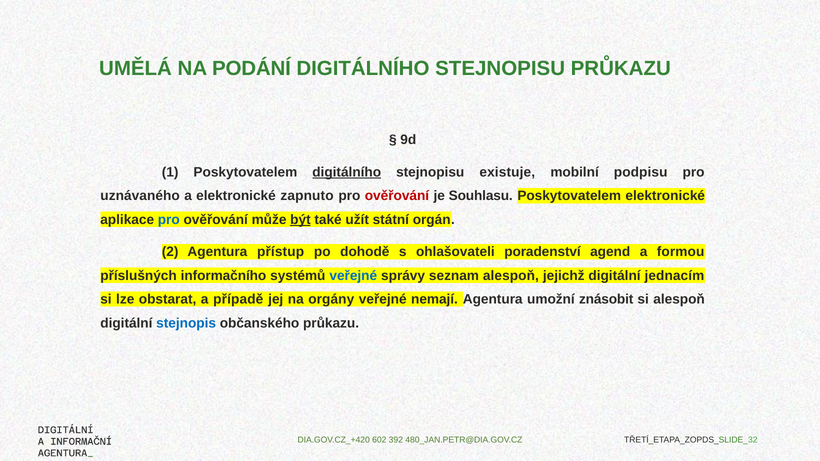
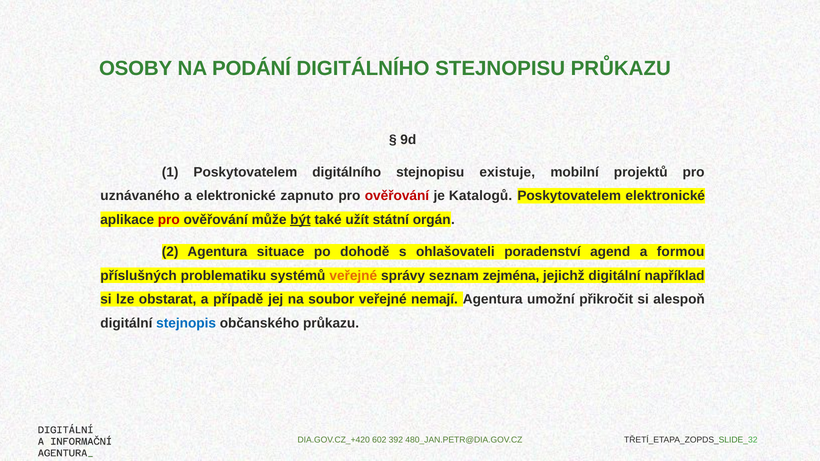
UMĚLÁ: UMĚLÁ -> OSOBY
digitálního at (347, 172) underline: present -> none
podpisu: podpisu -> projektů
Souhlasu: Souhlasu -> Katalogů
pro at (169, 220) colour: blue -> red
přístup: přístup -> situace
informačního: informačního -> problematiku
veřejné at (353, 276) colour: blue -> orange
seznam alespoň: alespoň -> zejména
jednacím: jednacím -> například
orgány: orgány -> soubor
znásobit: znásobit -> přikročit
